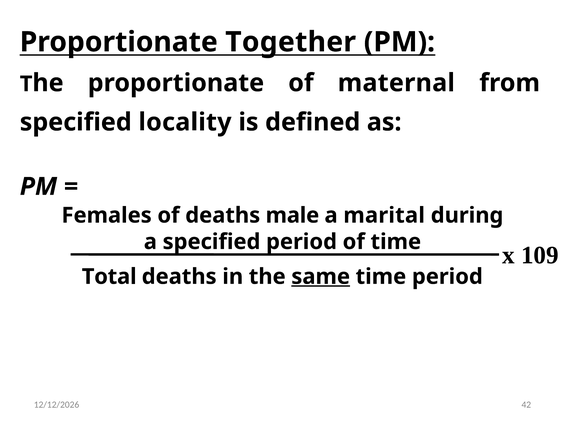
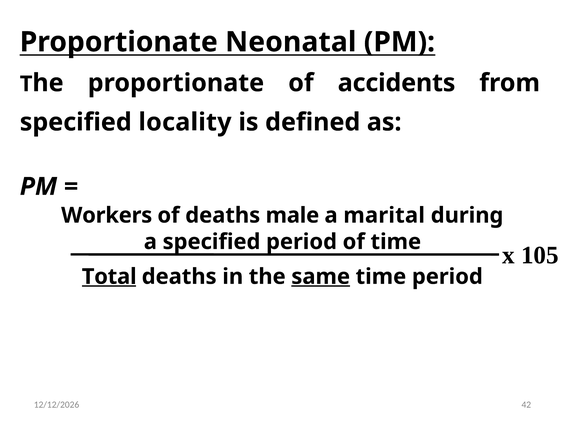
Together: Together -> Neonatal
maternal: maternal -> accidents
Females: Females -> Workers
109: 109 -> 105
Total underline: none -> present
